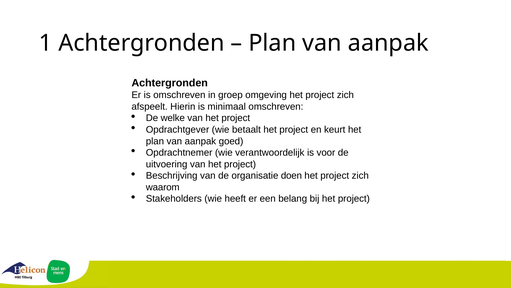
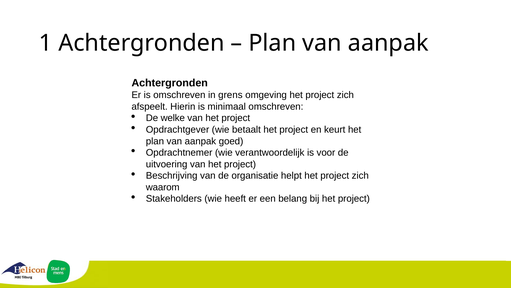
groep: groep -> grens
doen: doen -> helpt
